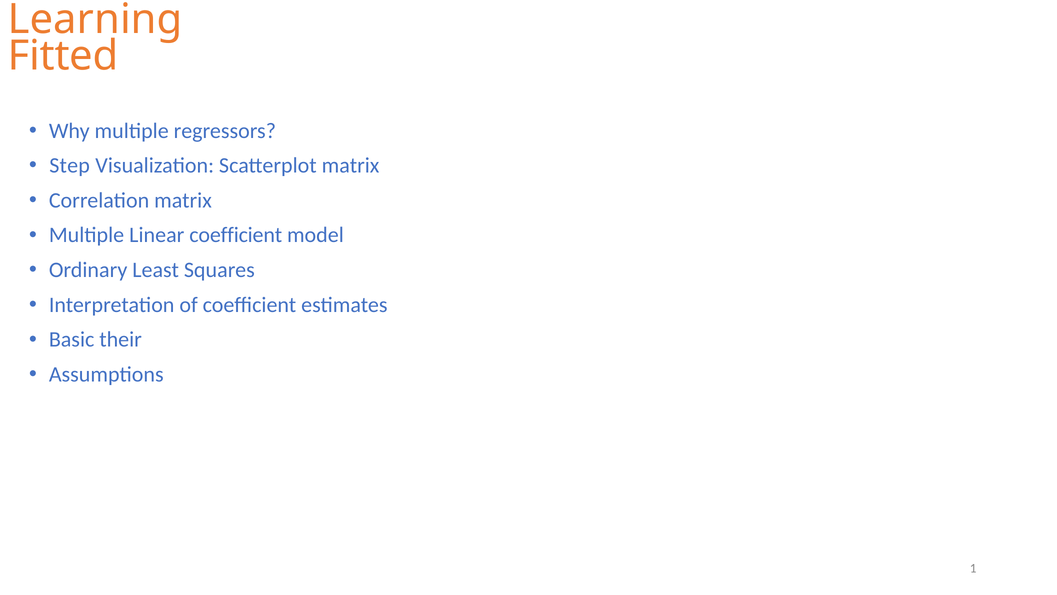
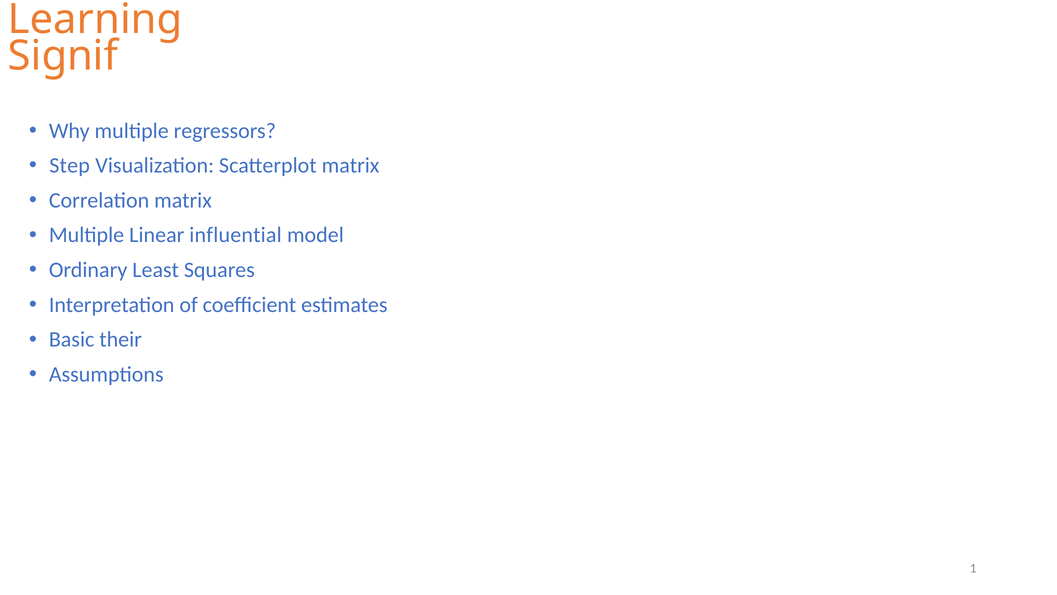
Fitted: Fitted -> Signif
Linear coefficient: coefficient -> influential
